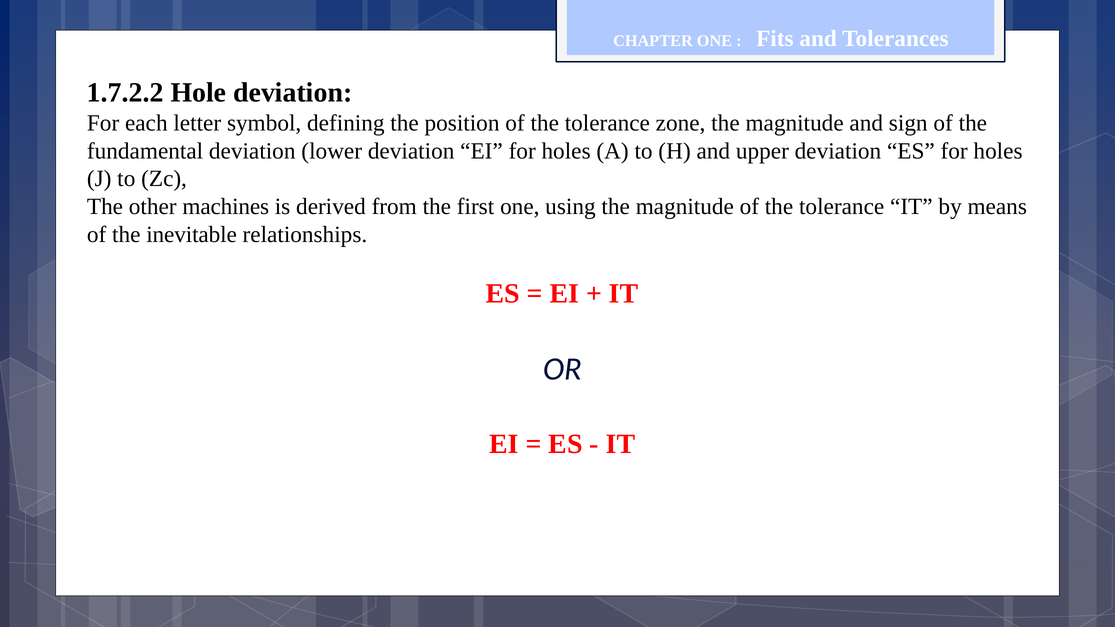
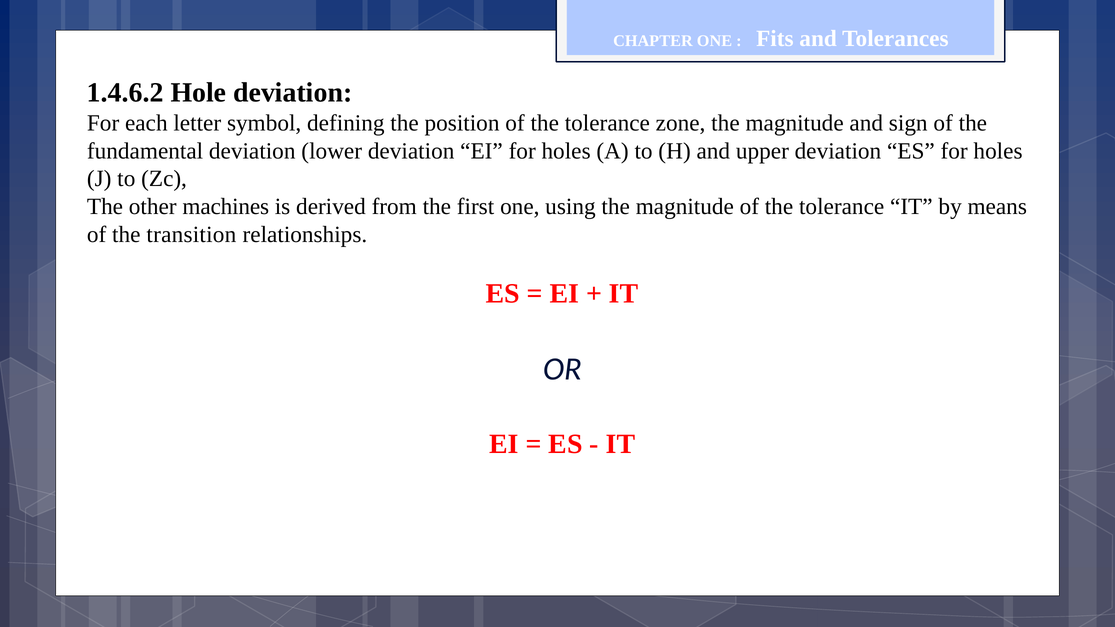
1.7.2.2: 1.7.2.2 -> 1.4.6.2
inevitable: inevitable -> transition
